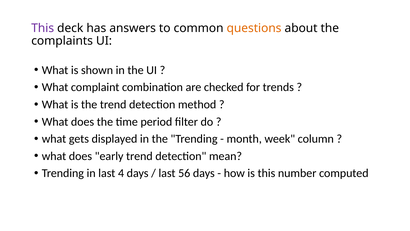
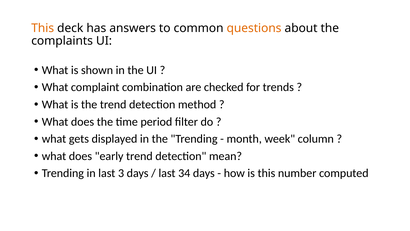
This at (43, 28) colour: purple -> orange
4: 4 -> 3
56: 56 -> 34
